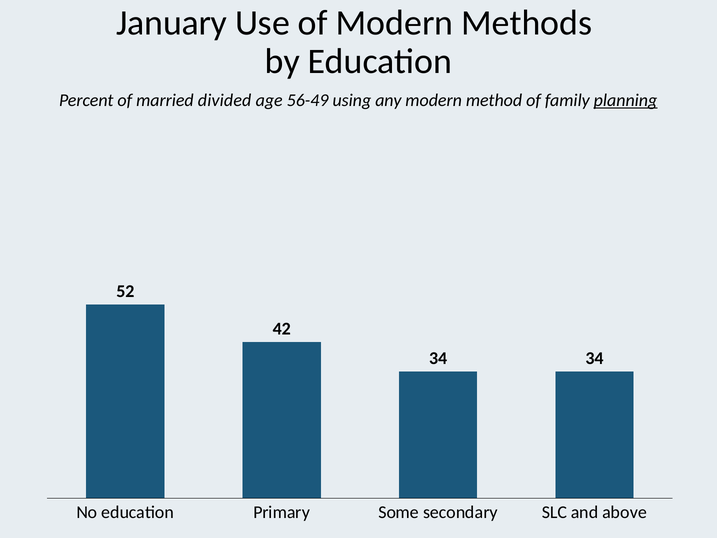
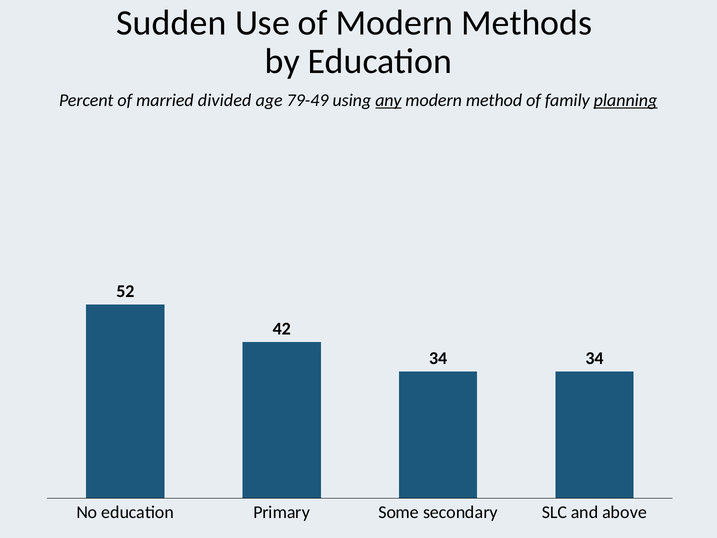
January: January -> Sudden
56-49: 56-49 -> 79-49
any underline: none -> present
